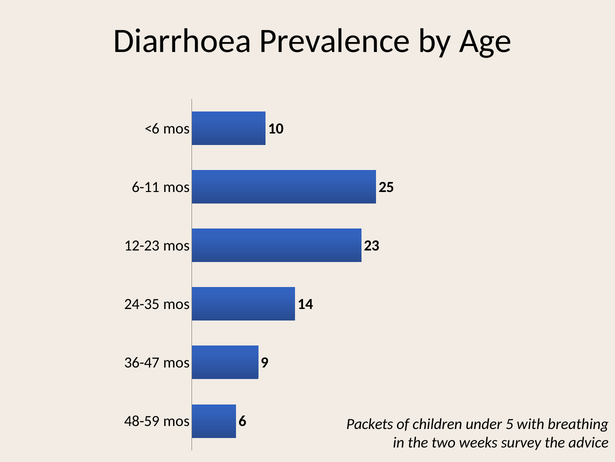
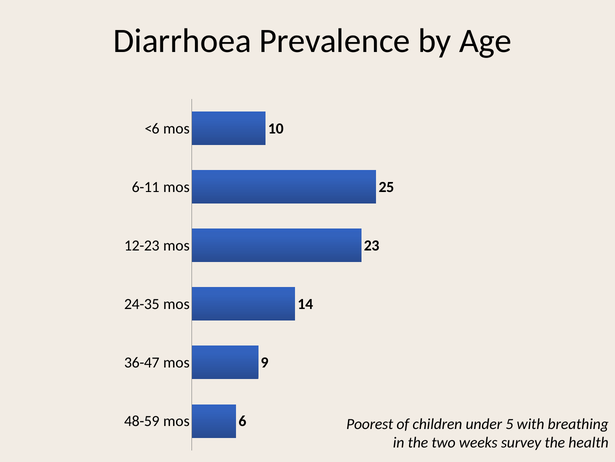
Packets: Packets -> Poorest
advice: advice -> health
